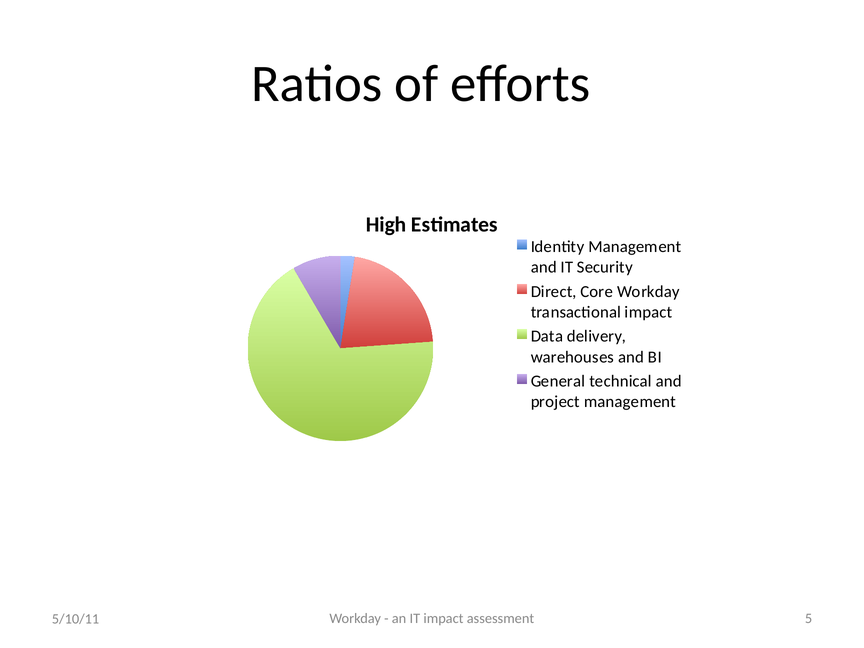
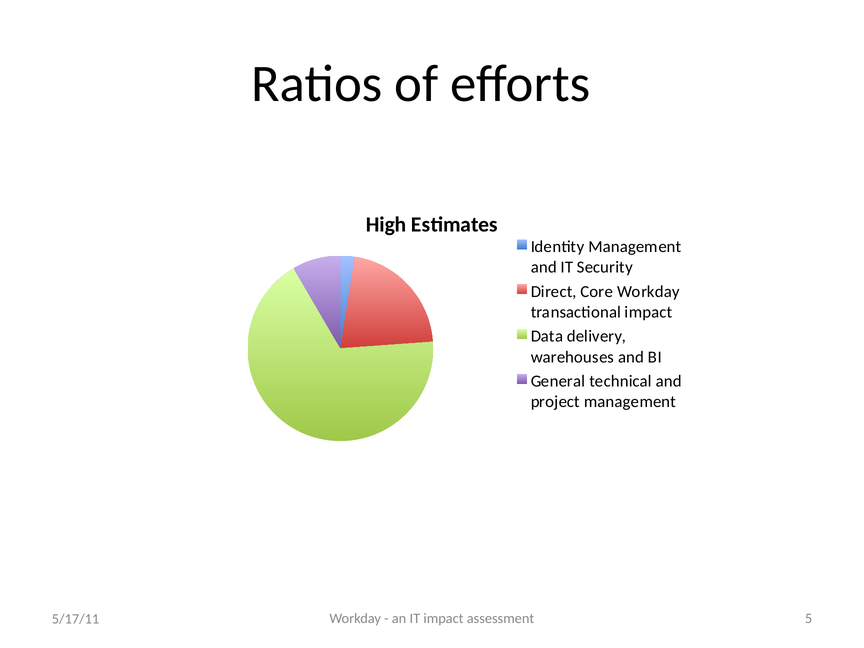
5/10/11: 5/10/11 -> 5/17/11
